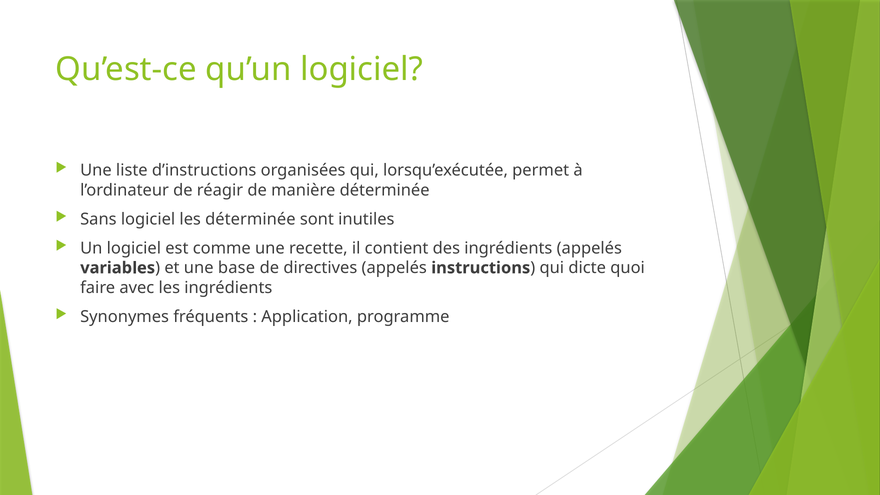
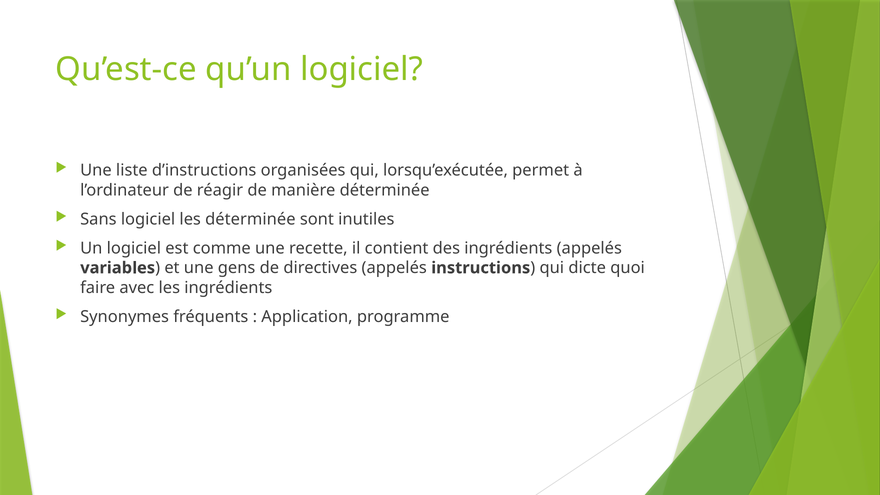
base: base -> gens
